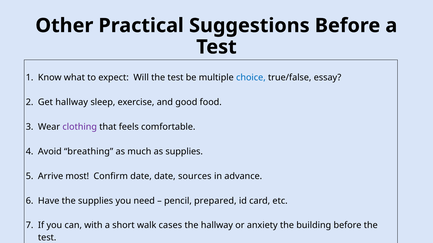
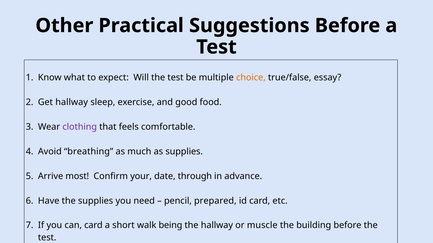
choice colour: blue -> orange
Confirm date: date -> your
sources: sources -> through
can with: with -> card
cases: cases -> being
anxiety: anxiety -> muscle
